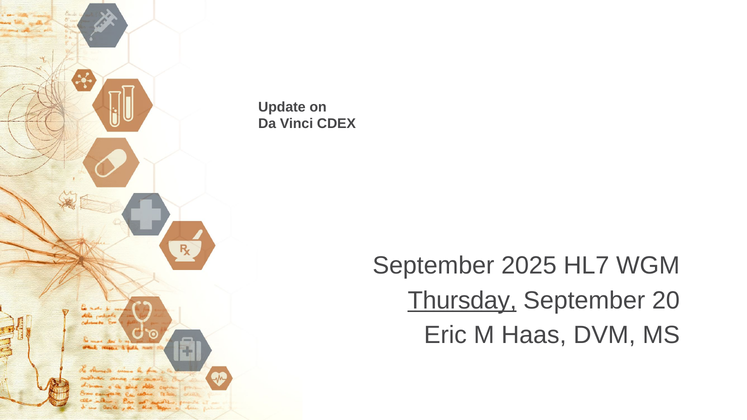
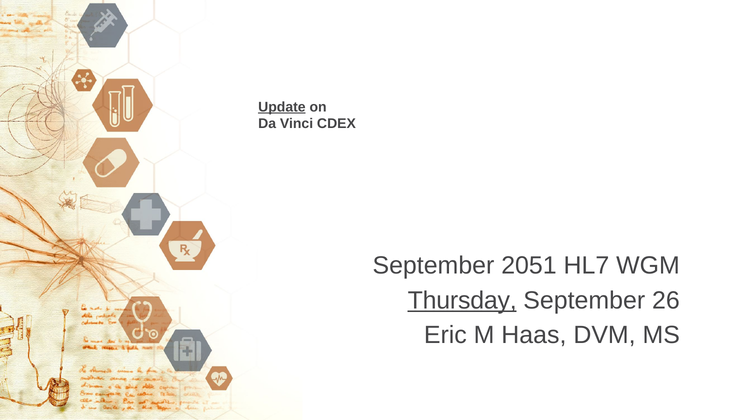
Update underline: none -> present
2025: 2025 -> 2051
20: 20 -> 26
